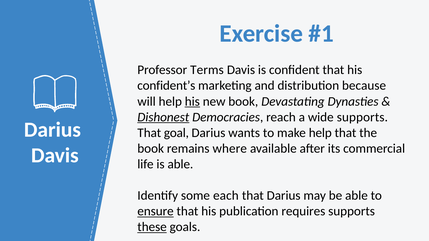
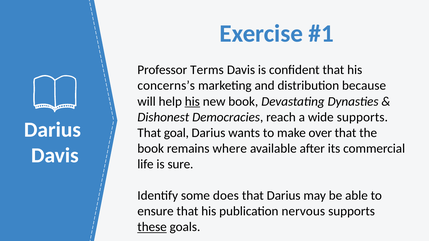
confident’s: confident’s -> concerns’s
Dishonest underline: present -> none
make help: help -> over
is able: able -> sure
each: each -> does
ensure underline: present -> none
requires: requires -> nervous
